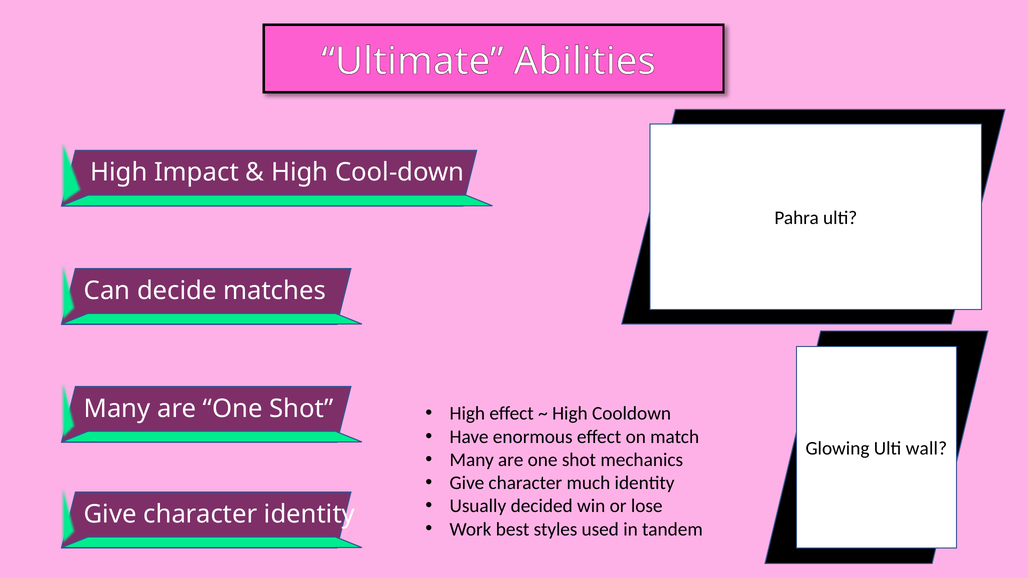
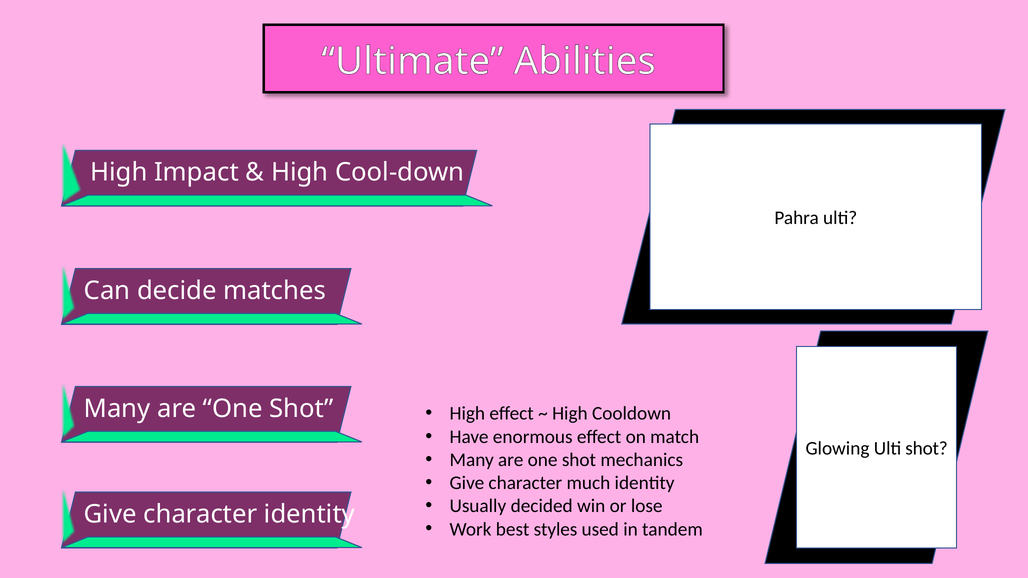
Ulti wall: wall -> shot
